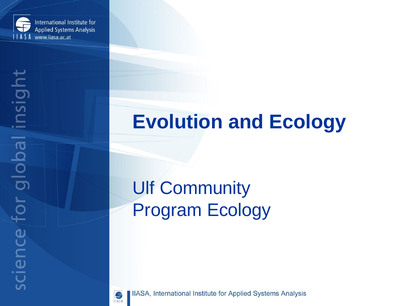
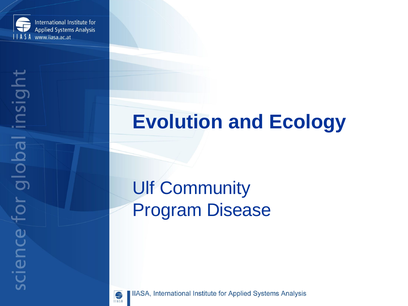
Program Ecology: Ecology -> Disease
